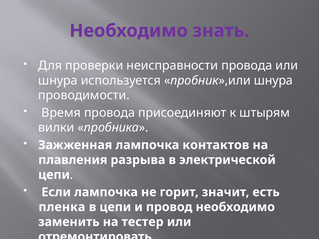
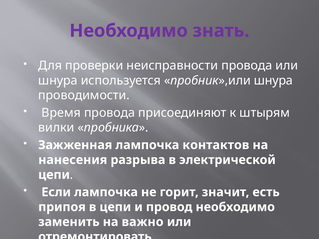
плавления: плавления -> нанесения
пленка: пленка -> припоя
тестер: тестер -> важно
